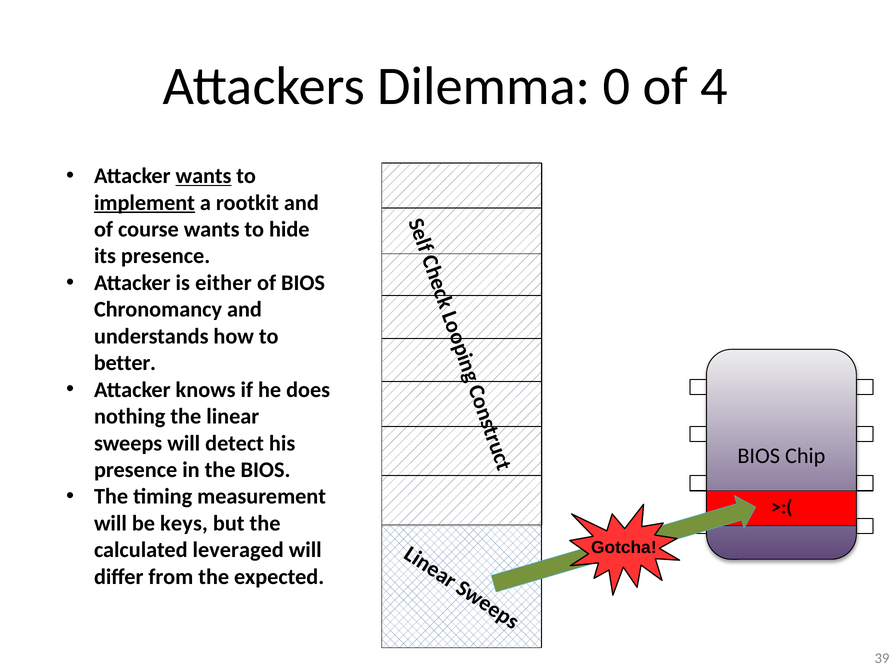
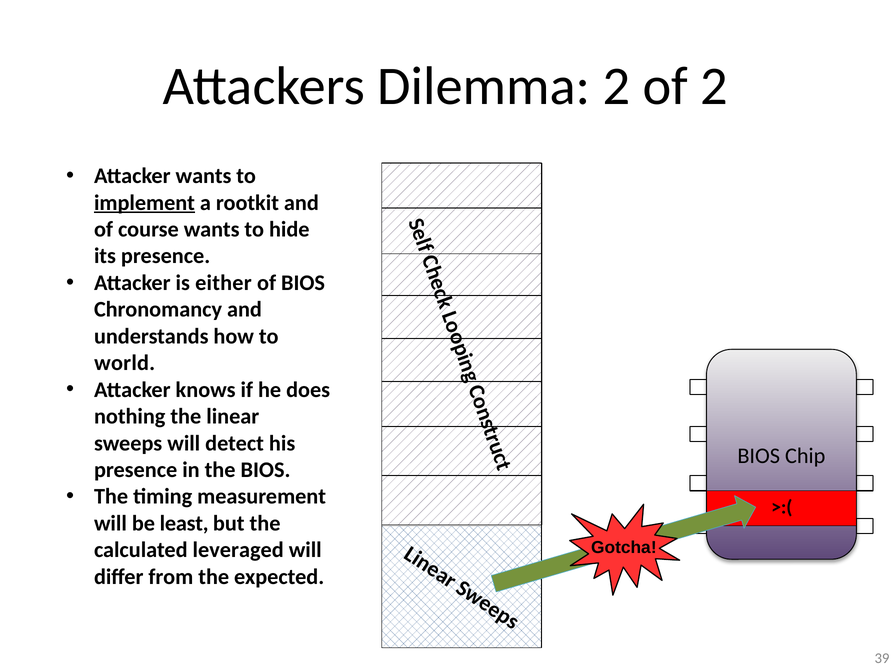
Dilemma 0: 0 -> 2
of 4: 4 -> 2
wants at (204, 176) underline: present -> none
better: better -> world
keys: keys -> least
